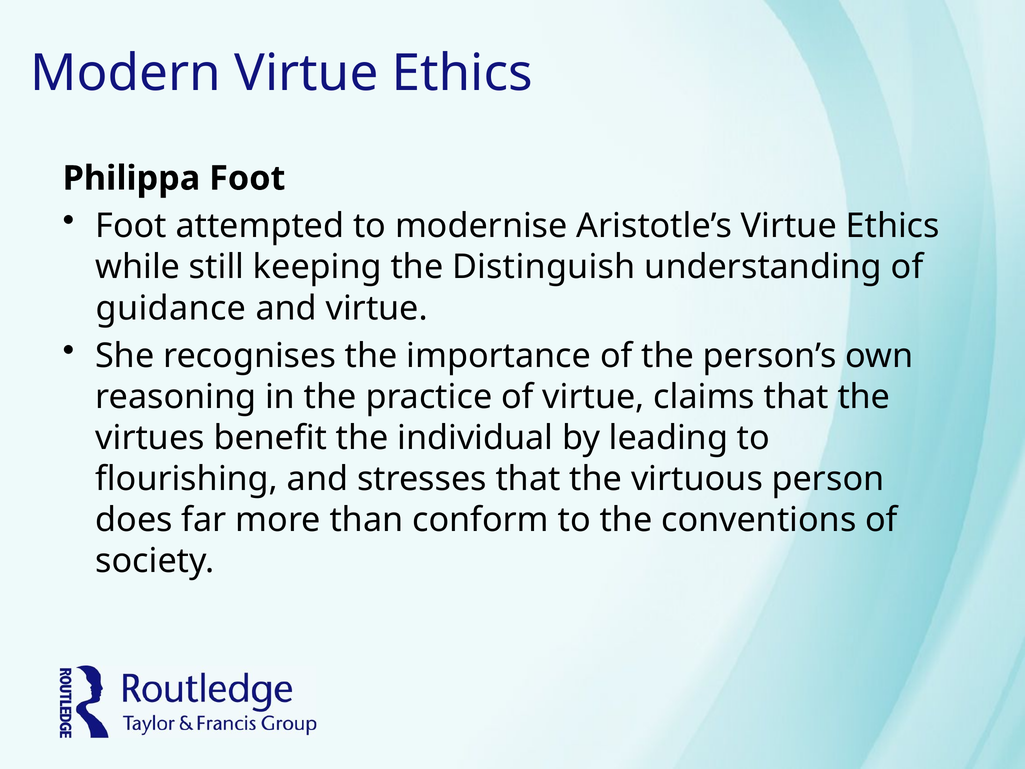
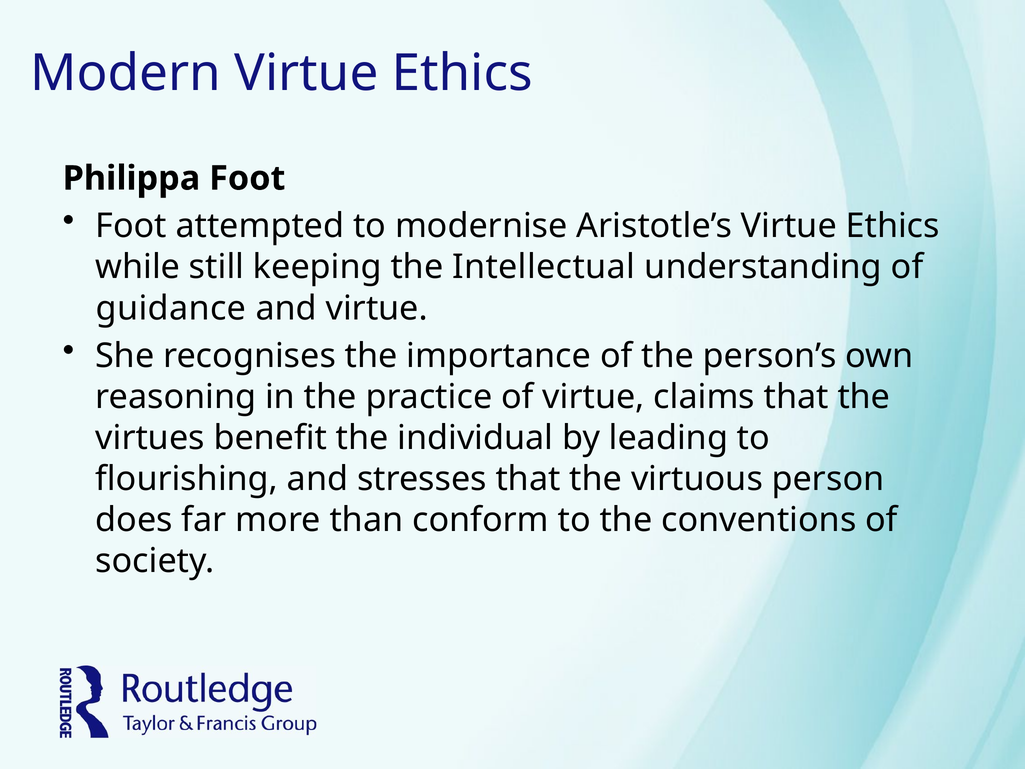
Distinguish: Distinguish -> Intellectual
